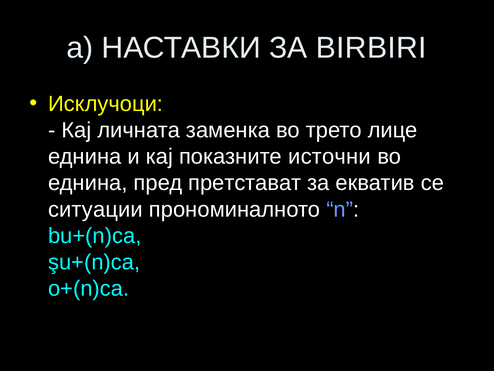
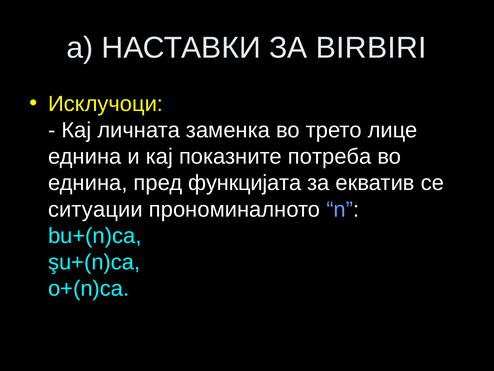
источни: источни -> потреба
претстават: претстават -> функцијата
